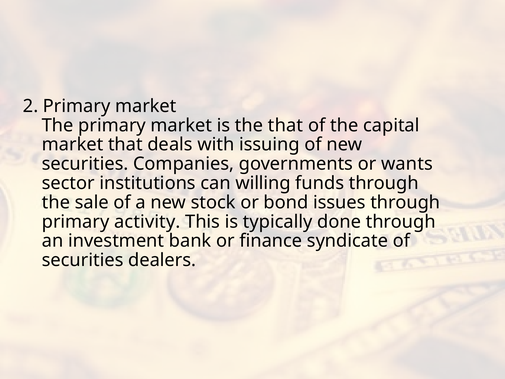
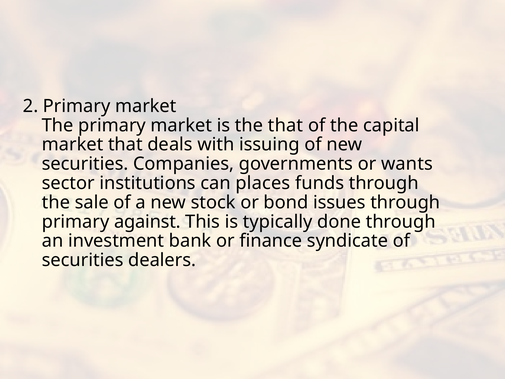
willing: willing -> places
activity: activity -> against
